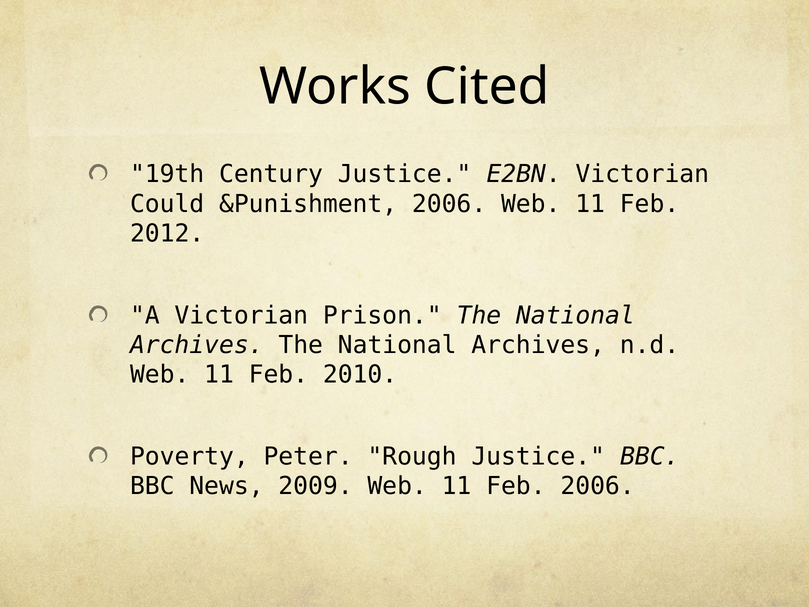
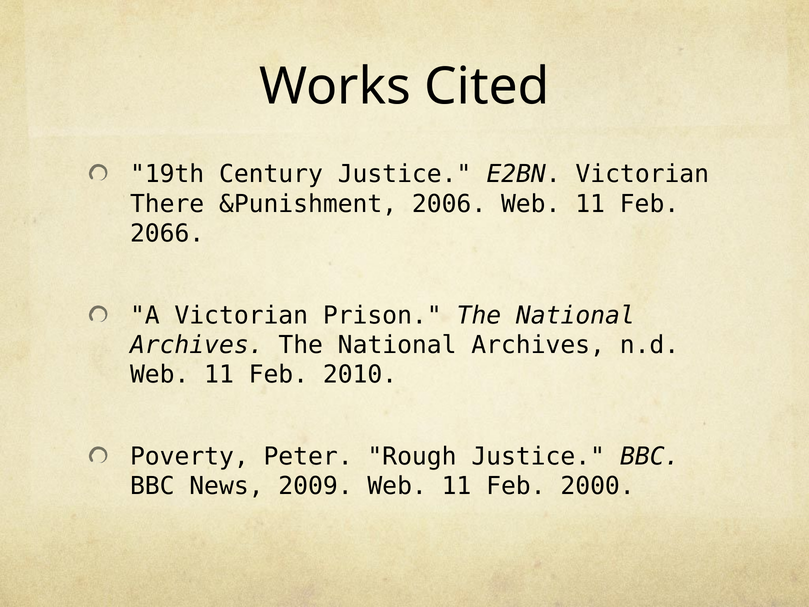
Could: Could -> There
2012: 2012 -> 2066
Feb 2006: 2006 -> 2000
